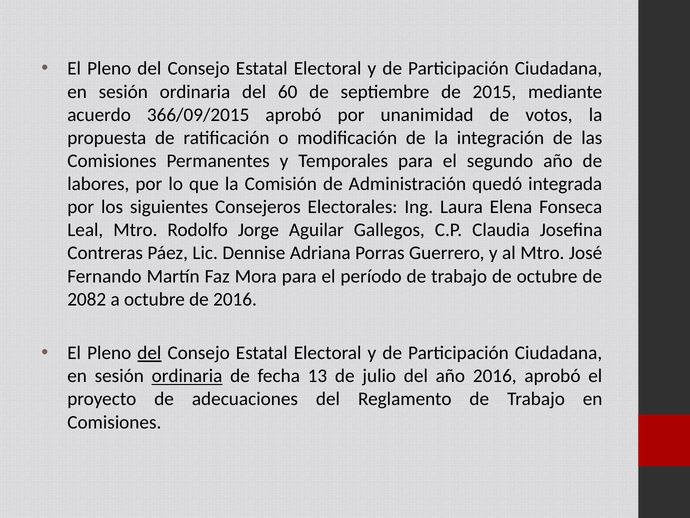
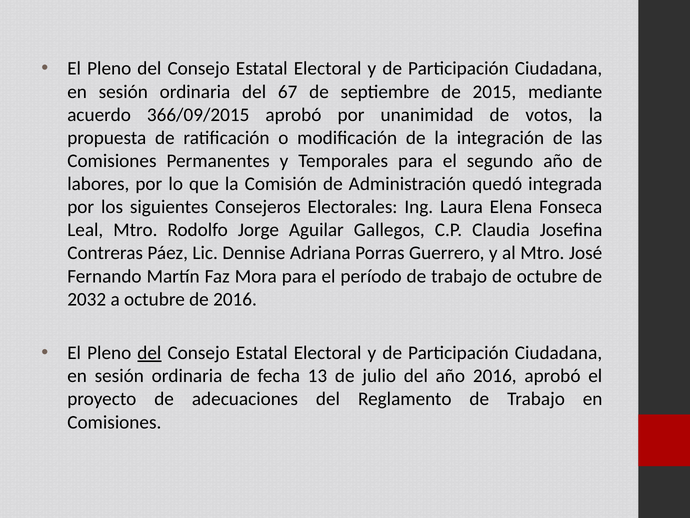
60: 60 -> 67
2082: 2082 -> 2032
ordinaria at (187, 376) underline: present -> none
